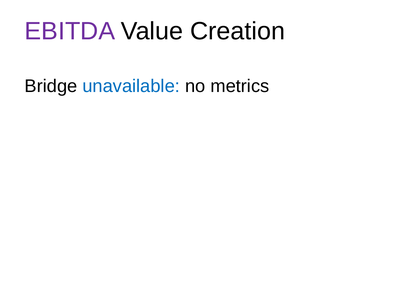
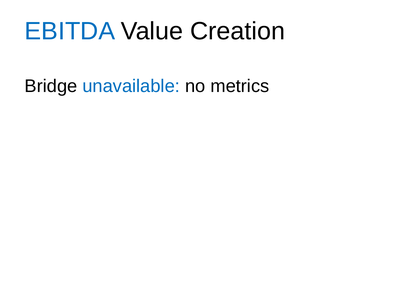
EBITDA colour: purple -> blue
